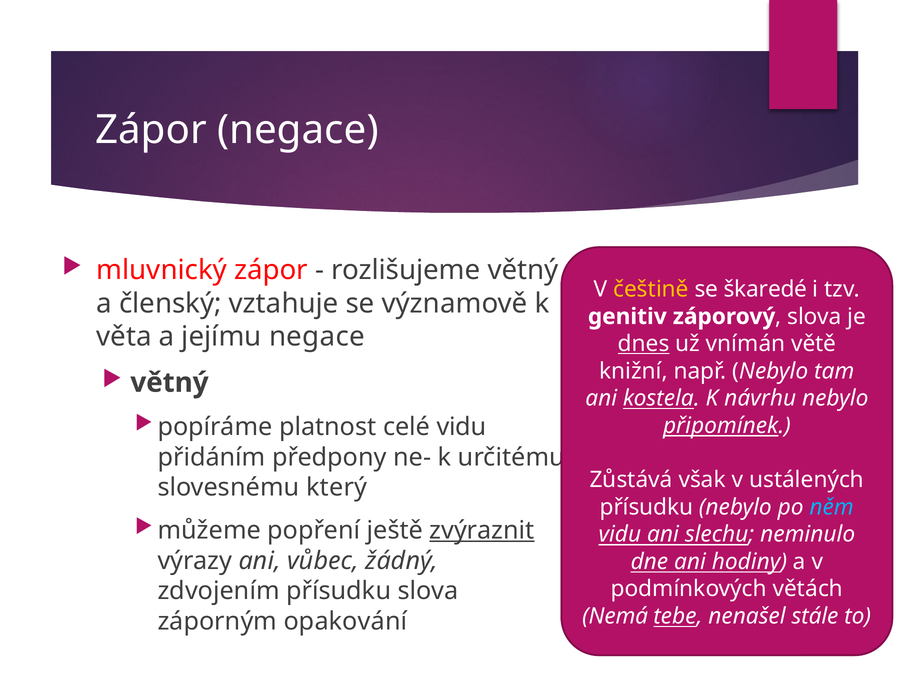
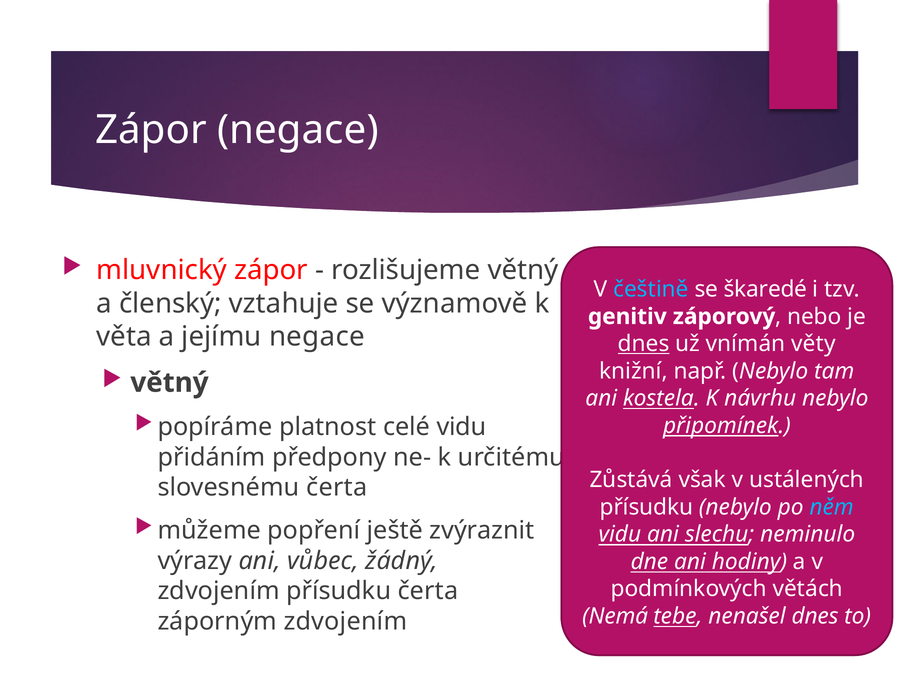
češtině colour: yellow -> light blue
slova at (814, 317): slova -> nebo
větě: větě -> věty
slovesnému který: který -> čerta
zvýraznit underline: present -> none
přísudku slova: slova -> čerta
nenašel stále: stále -> dnes
záporným opakování: opakování -> zdvojením
